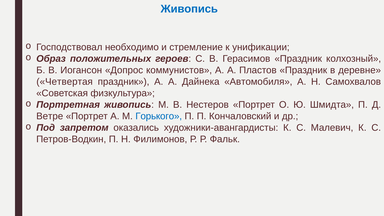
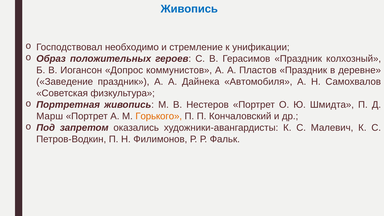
Четвертая: Четвертая -> Заведение
Ветре: Ветре -> Марш
Горького colour: blue -> orange
